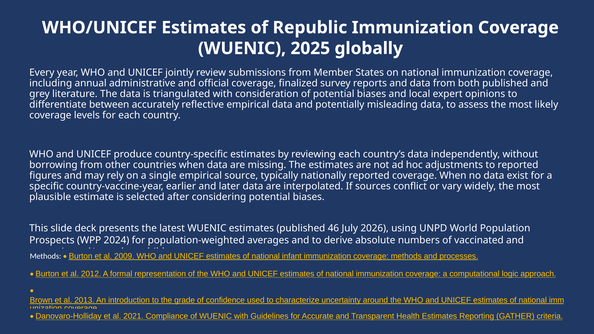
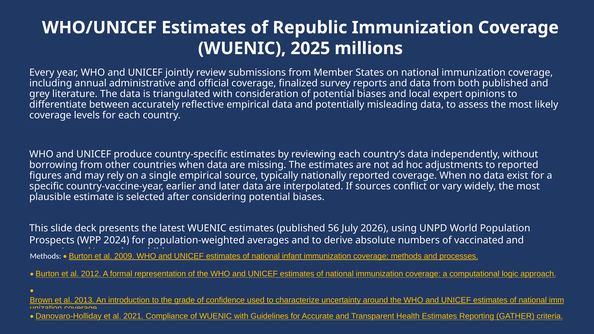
globally: globally -> millions
46: 46 -> 56
